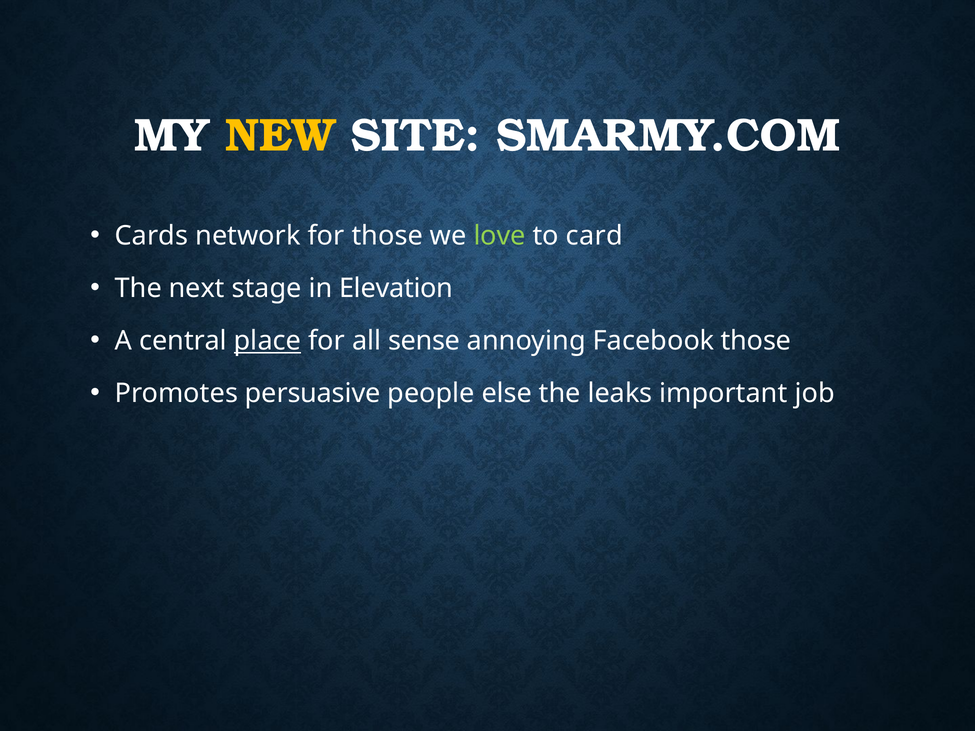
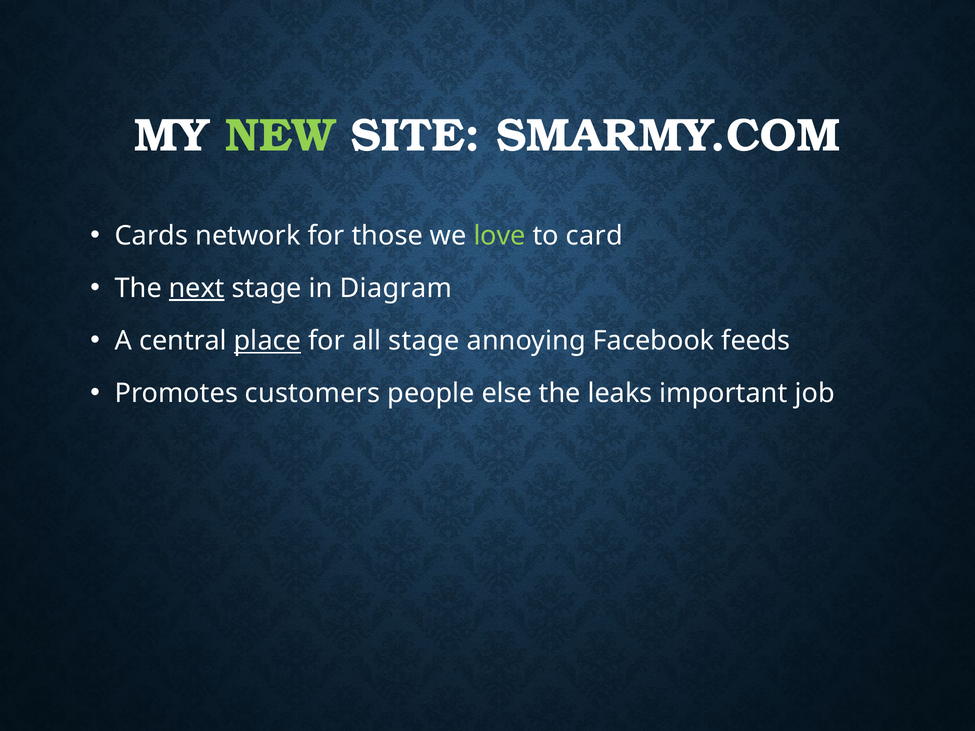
NEW colour: yellow -> light green
next underline: none -> present
Elevation: Elevation -> Diagram
all sense: sense -> stage
Facebook those: those -> feeds
persuasive: persuasive -> customers
